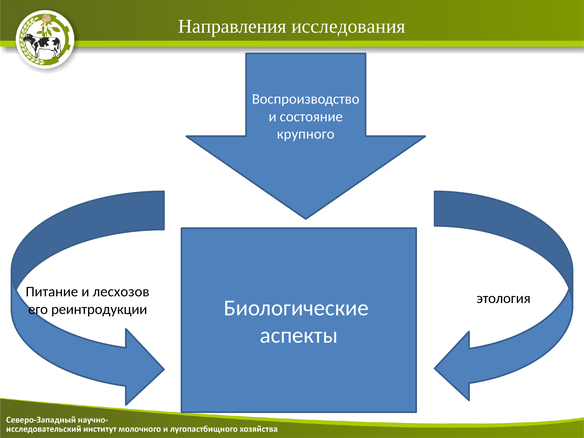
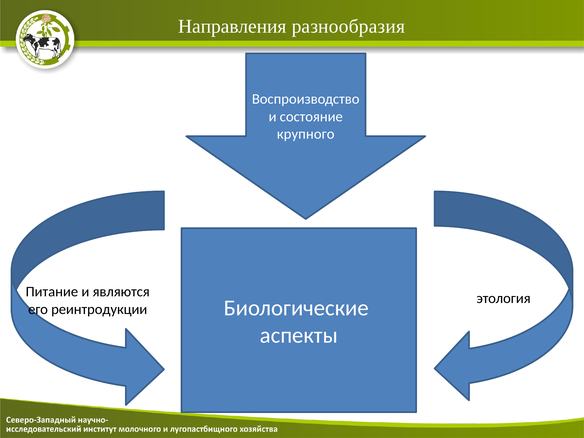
исследования: исследования -> разнообразия
лесхозов: лесхозов -> являются
